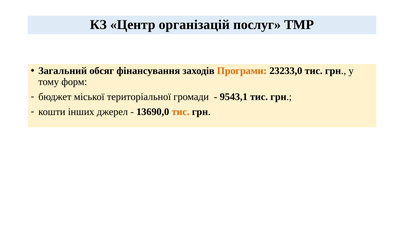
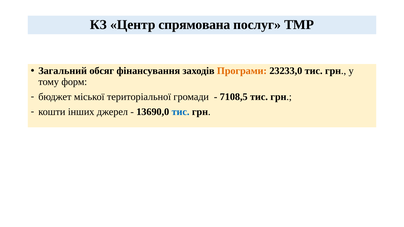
організацій: організацій -> спрямована
9543,1: 9543,1 -> 7108,5
тис at (181, 112) colour: orange -> blue
